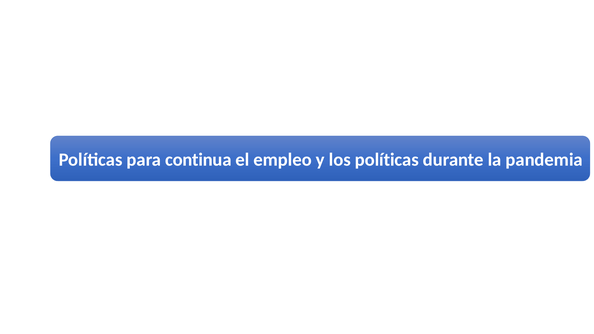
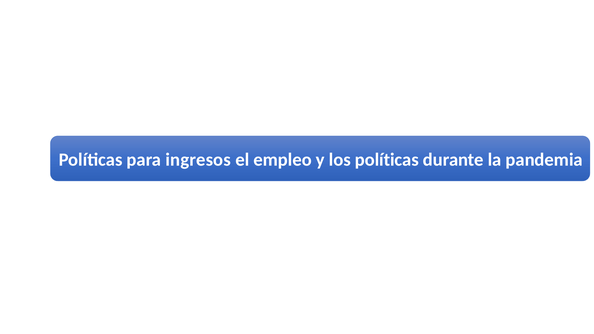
continua: continua -> ingresos
